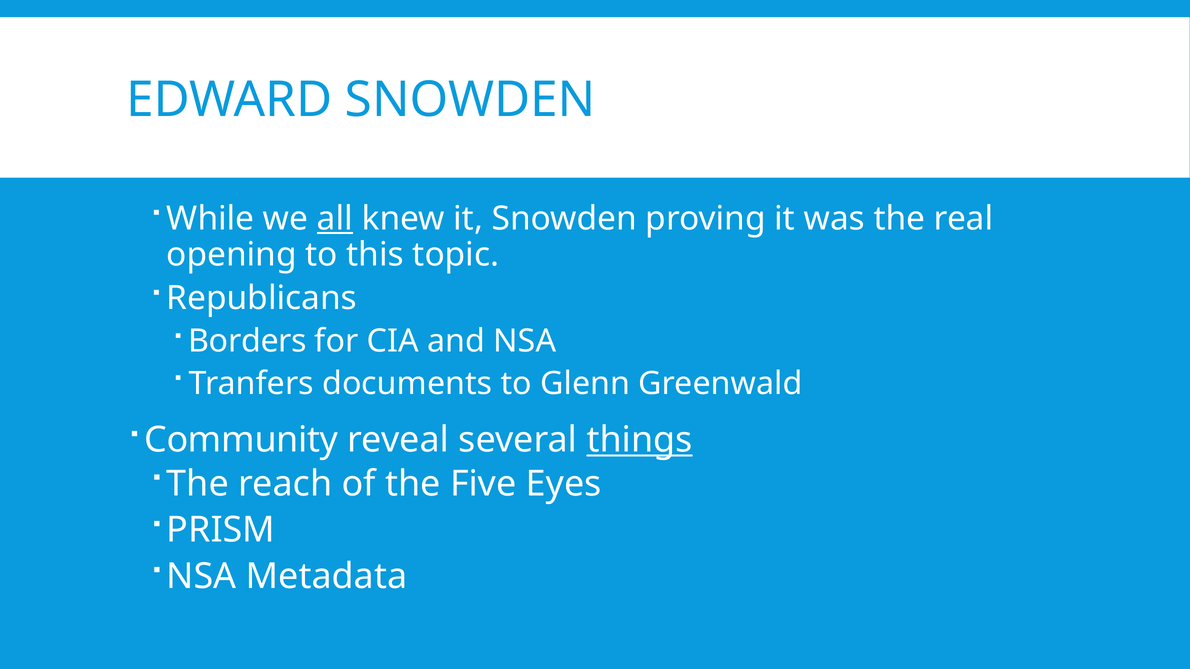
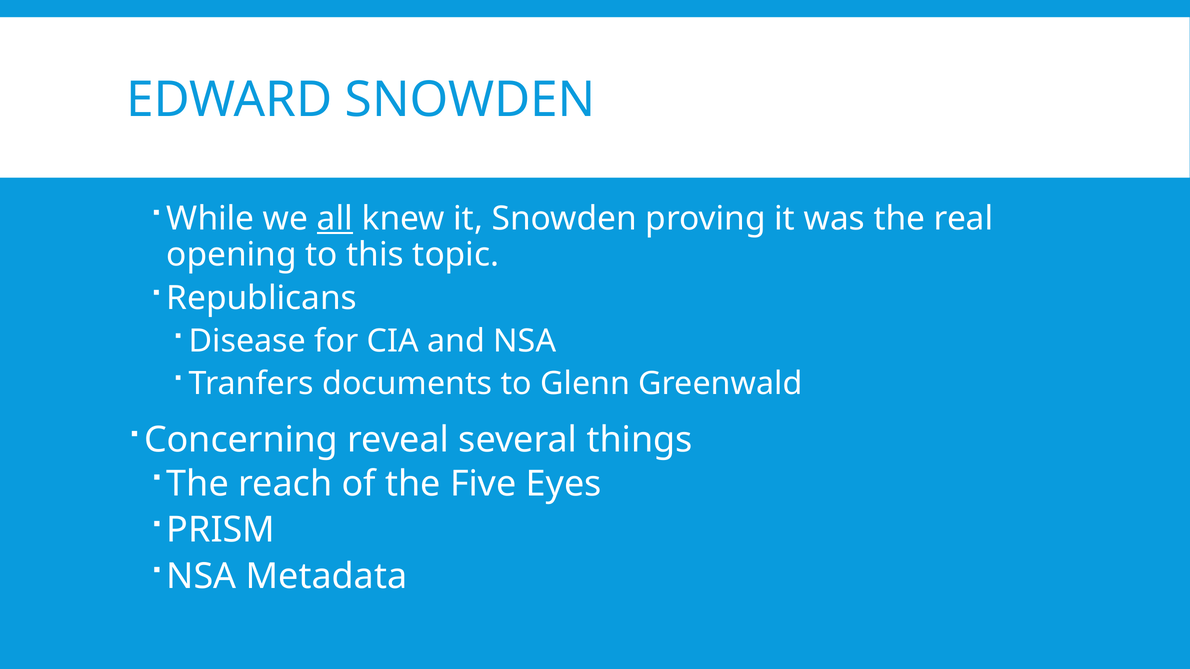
Borders: Borders -> Disease
Community: Community -> Concerning
things underline: present -> none
